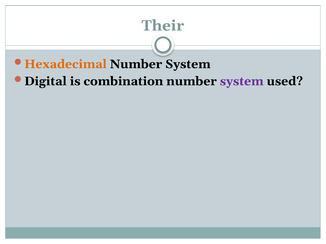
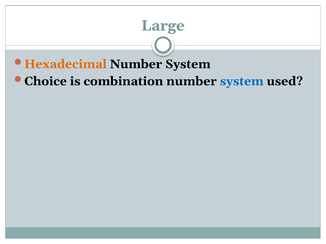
Their: Their -> Large
Digital: Digital -> Choice
system at (242, 81) colour: purple -> blue
